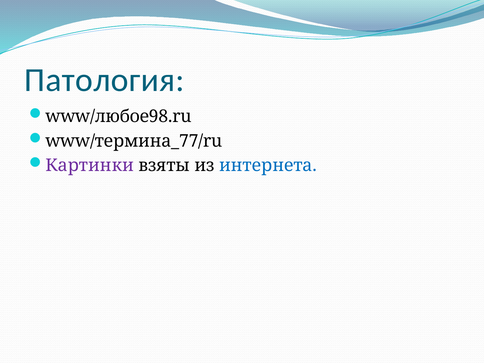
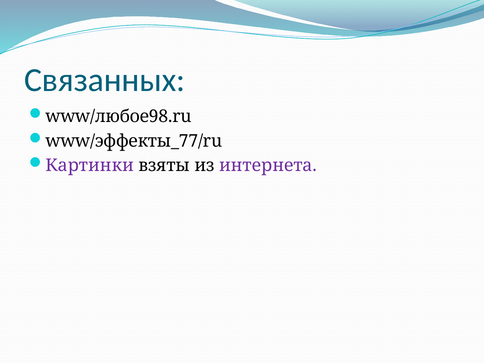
Патология: Патология -> Связанных
www/термина_77/ru: www/термина_77/ru -> www/эффекты_77/ru
интернета colour: blue -> purple
